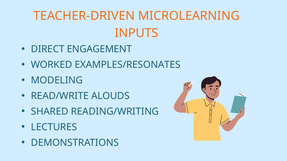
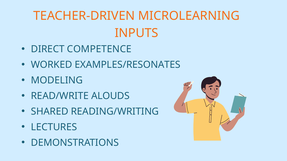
ENGAGEMENT: ENGAGEMENT -> COMPETENCE
